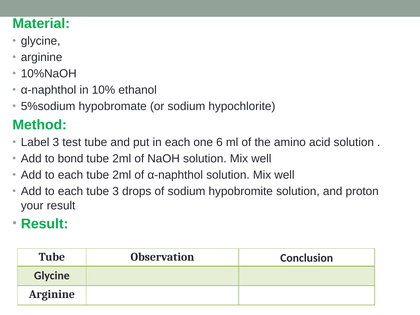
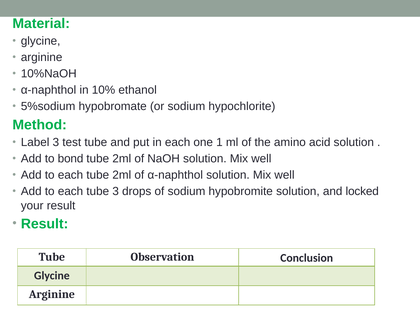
6: 6 -> 1
proton: proton -> locked
